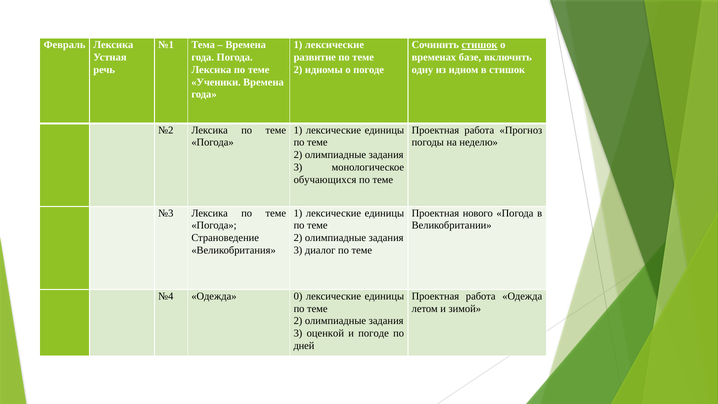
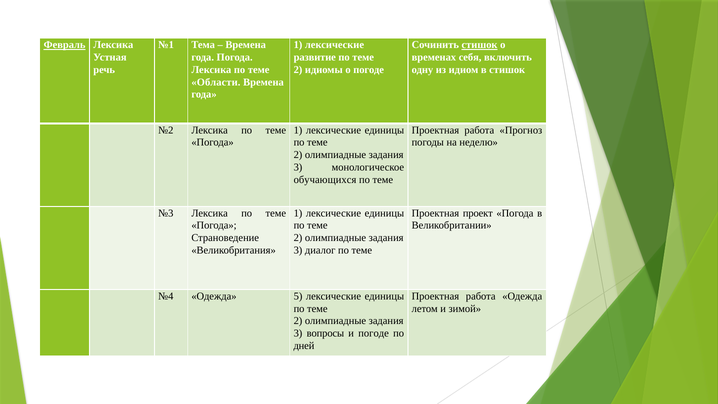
Февраль underline: none -> present
базе: базе -> себя
Ученики: Ученики -> Области
нового: нового -> проект
0: 0 -> 5
оценкой: оценкой -> вопросы
